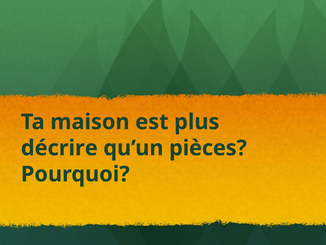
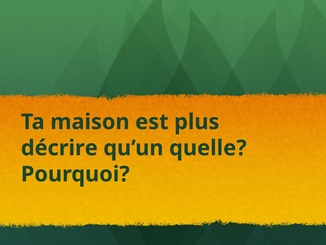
pièces: pièces -> quelle
